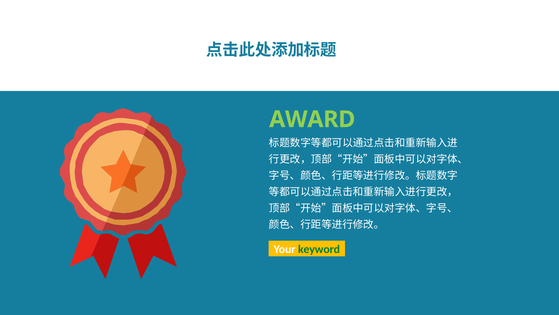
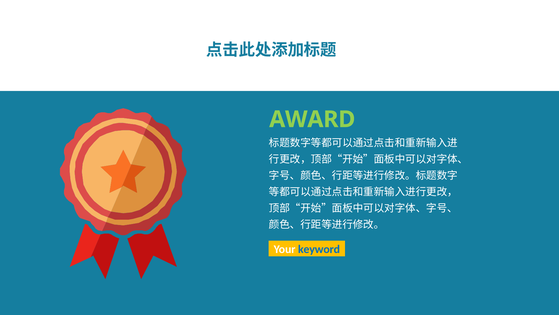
keyword colour: green -> blue
